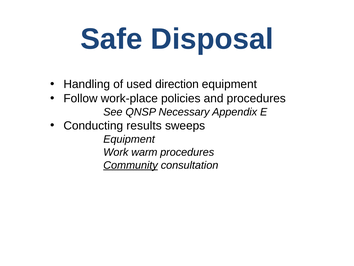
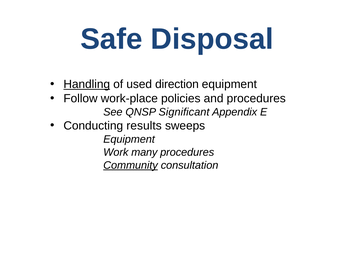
Handling underline: none -> present
Necessary: Necessary -> Significant
warm: warm -> many
